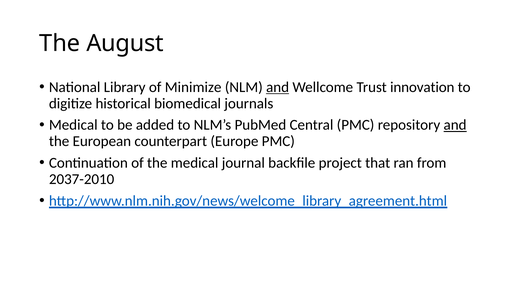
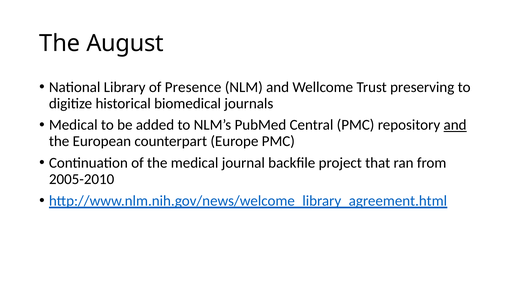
Minimize: Minimize -> Presence
and at (278, 87) underline: present -> none
innovation: innovation -> preserving
2037-2010: 2037-2010 -> 2005-2010
